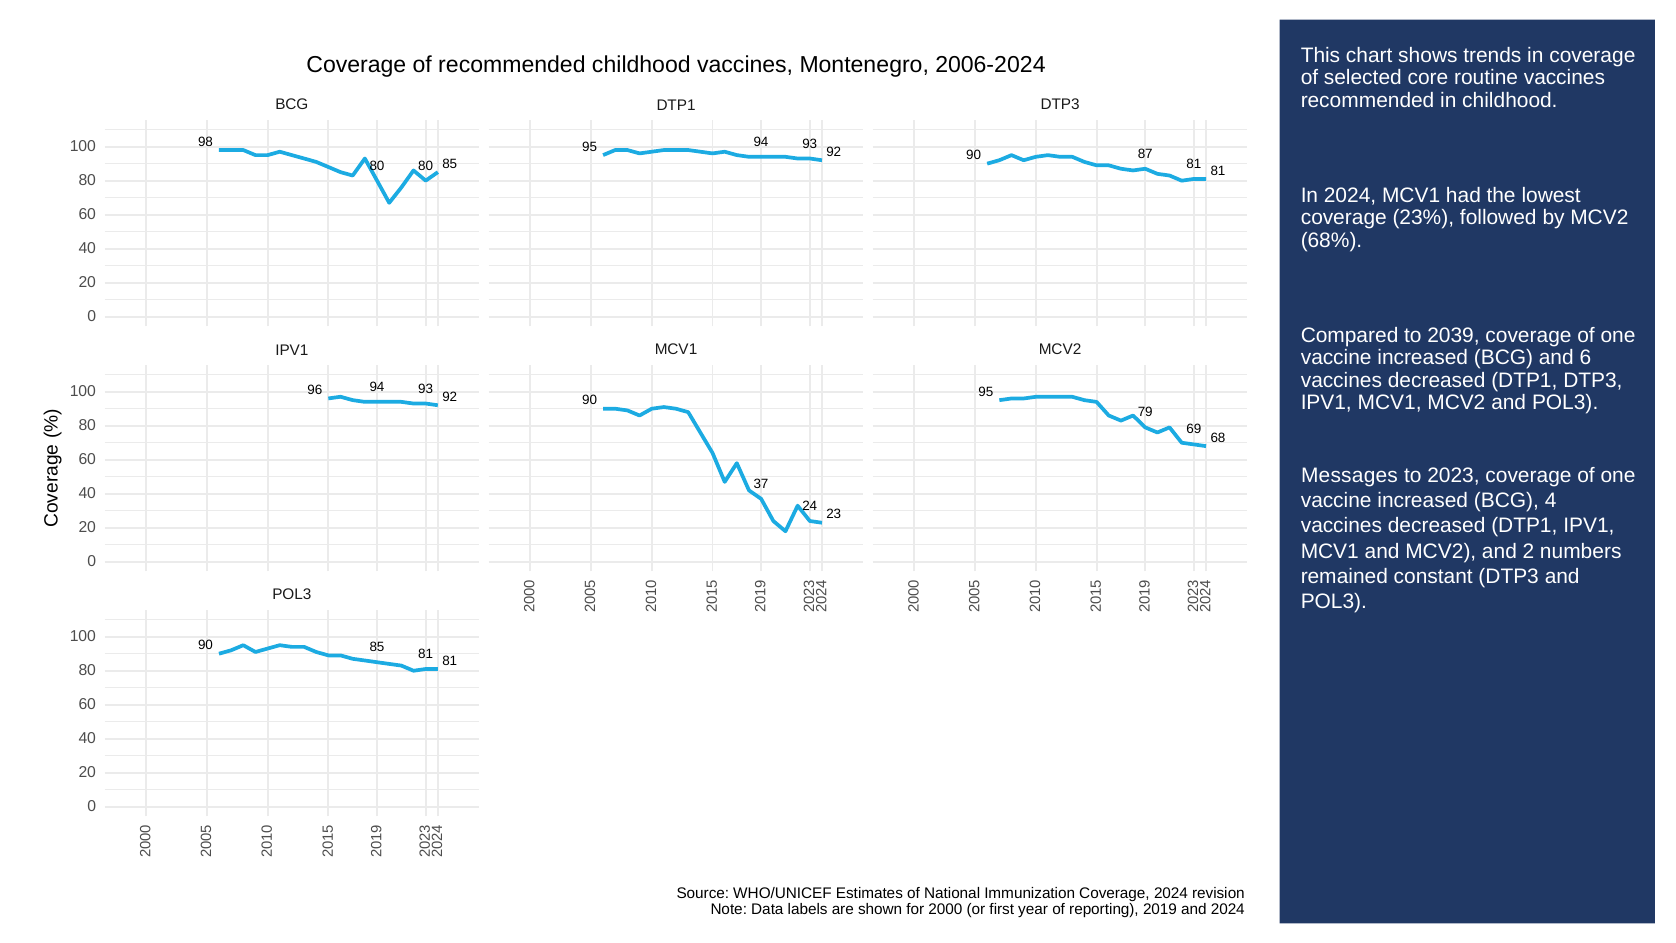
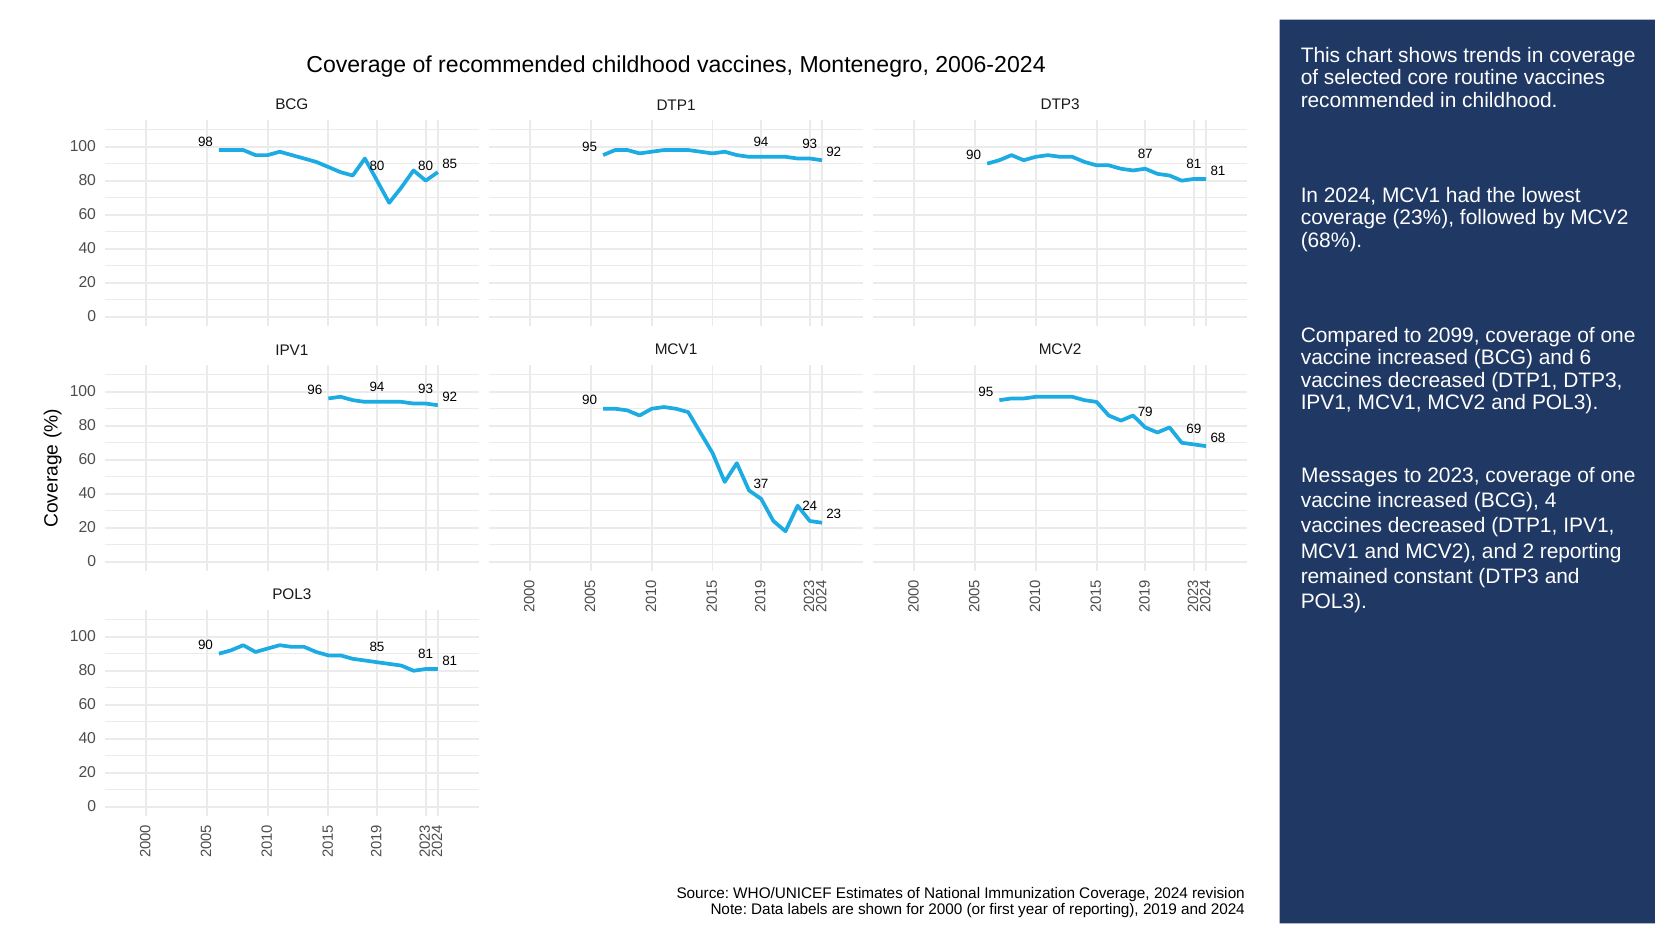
2039: 2039 -> 2099
2 numbers: numbers -> reporting
